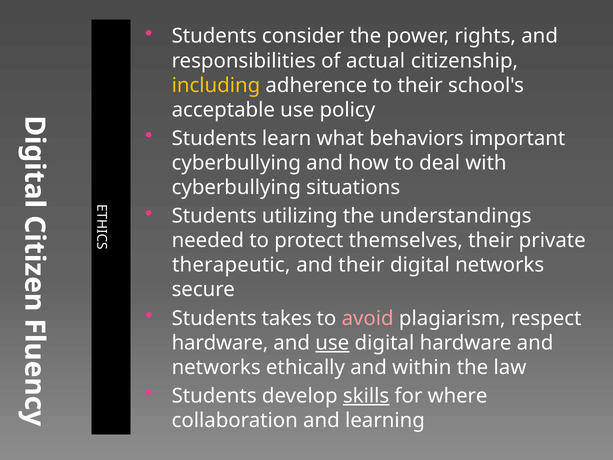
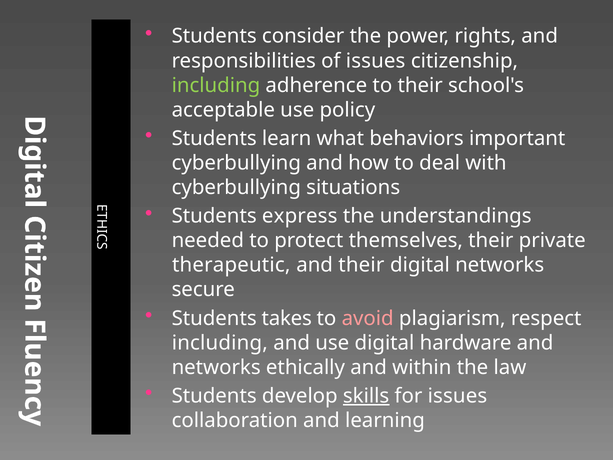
of actual: actual -> issues
including at (216, 85) colour: yellow -> light green
utilizing: utilizing -> express
hardware at (220, 343): hardware -> including
use at (332, 343) underline: present -> none
for where: where -> issues
